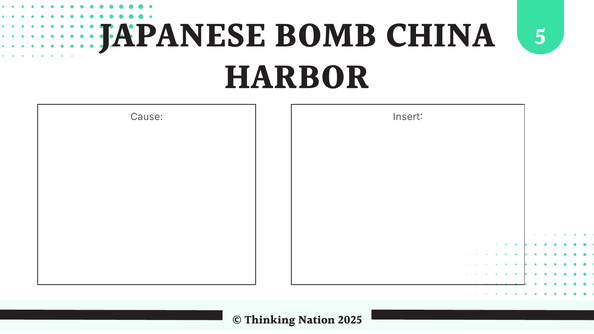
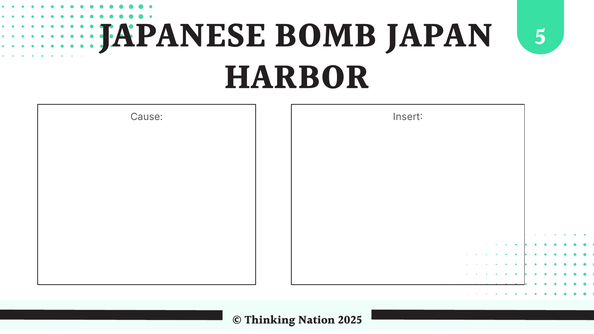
CHINA: CHINA -> JAPAN
